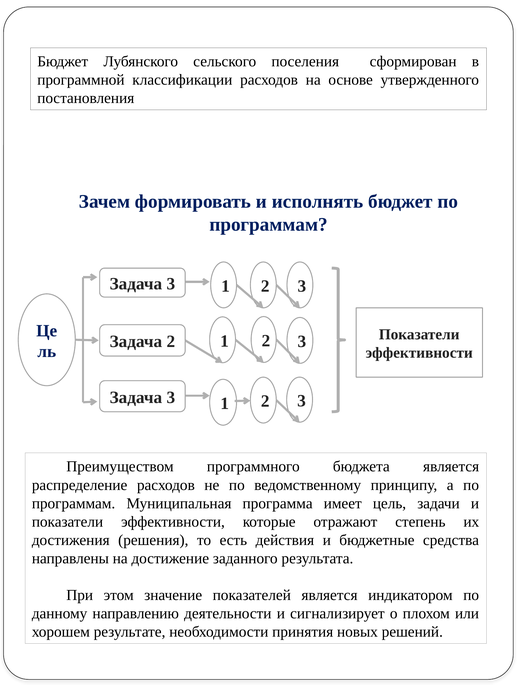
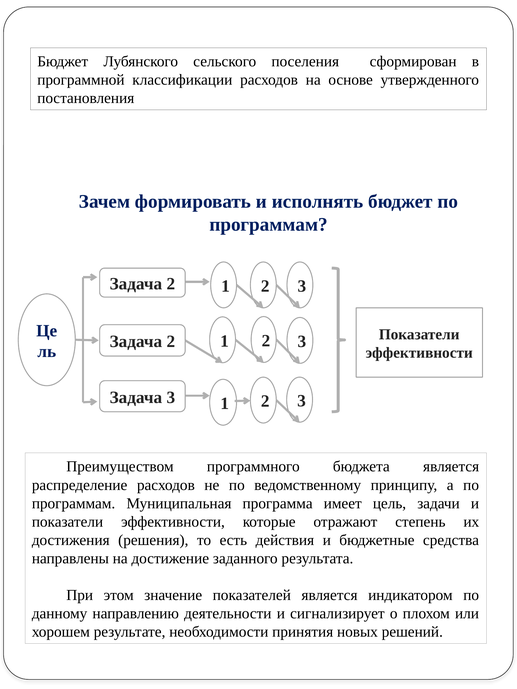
3 at (171, 284): 3 -> 2
